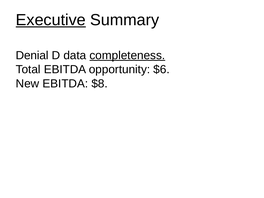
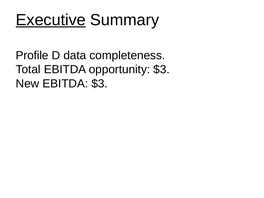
Denial: Denial -> Profile
completeness underline: present -> none
opportunity $6: $6 -> $3
EBITDA $8: $8 -> $3
